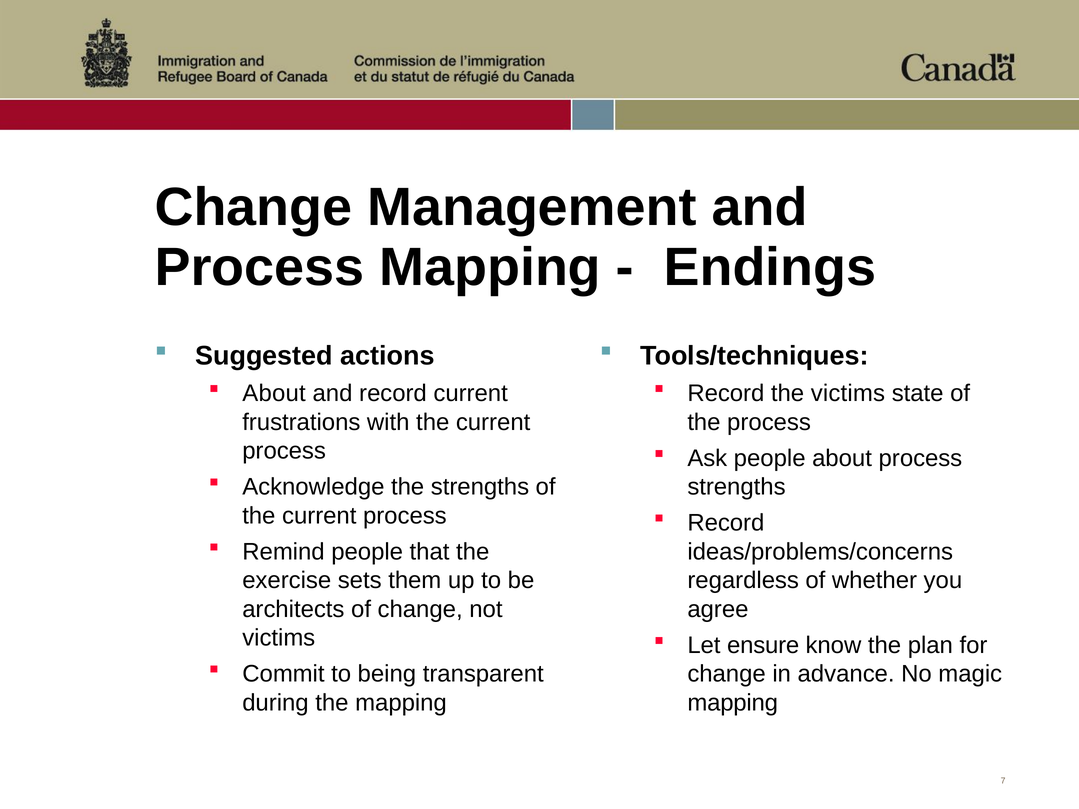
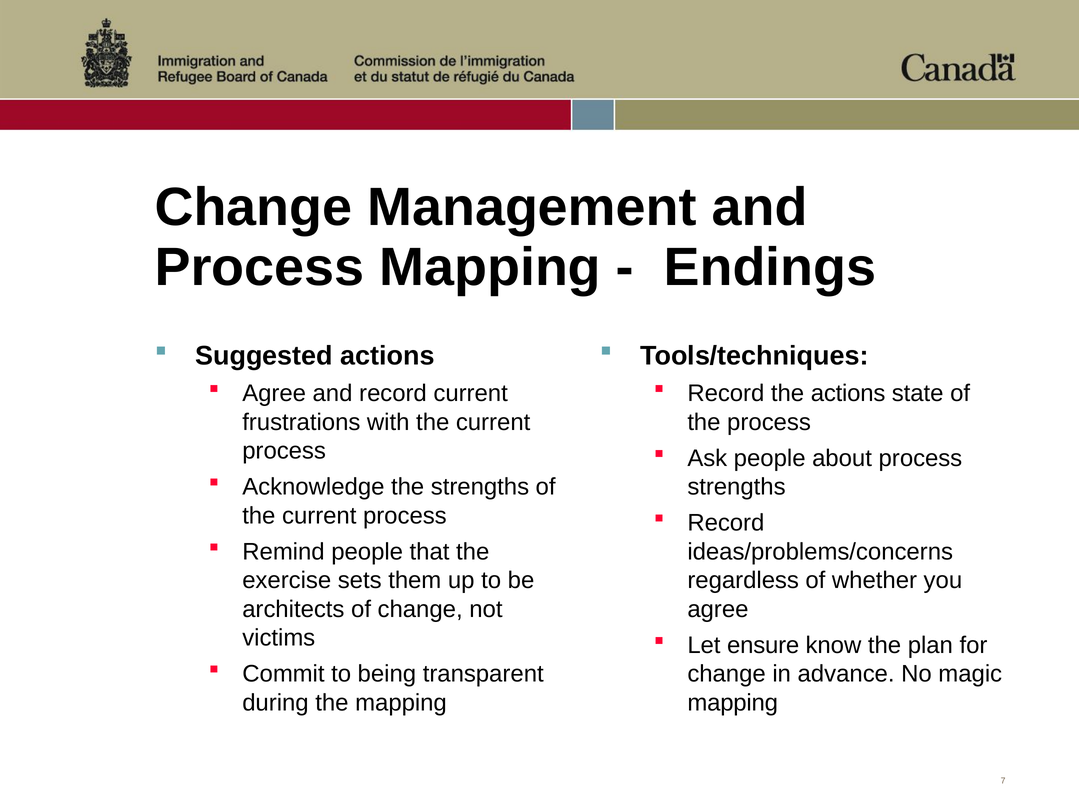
About at (274, 394): About -> Agree
the victims: victims -> actions
